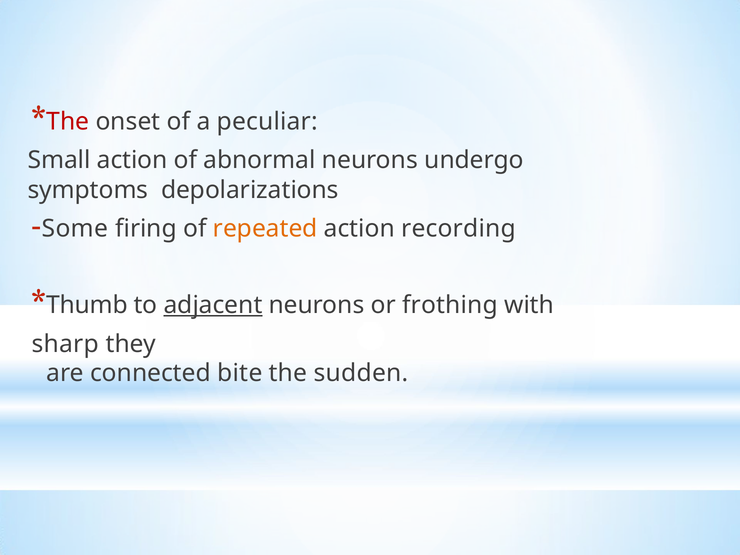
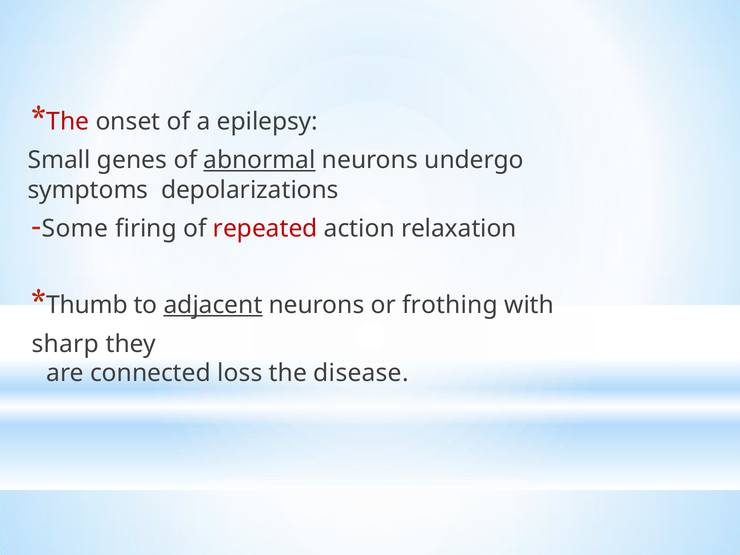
peculiar: peculiar -> epilepsy
Small action: action -> genes
abnormal underline: none -> present
repeated colour: orange -> red
recording: recording -> relaxation
bite: bite -> loss
sudden: sudden -> disease
